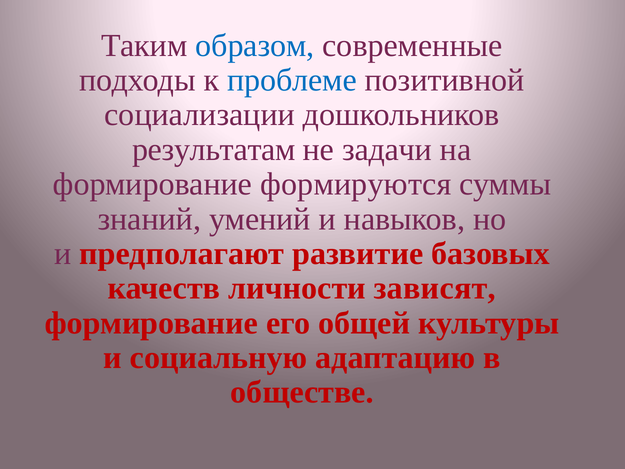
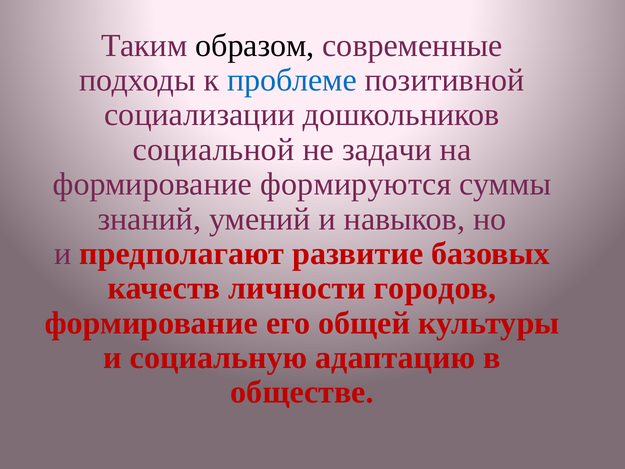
образом colour: blue -> black
результатам: результатам -> социальной
зависят: зависят -> городов
